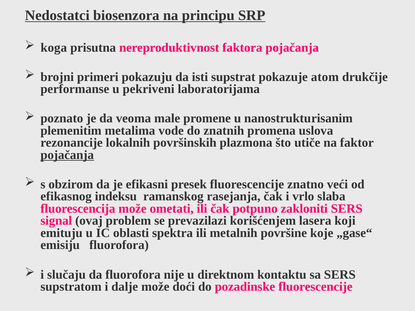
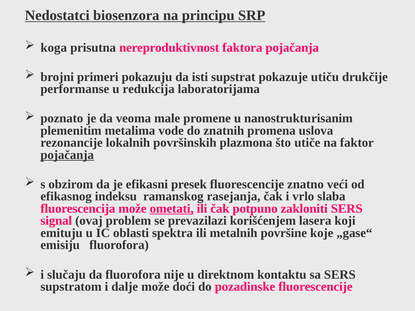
atom: atom -> utiču
pekriveni: pekriveni -> redukcija
ometati underline: none -> present
